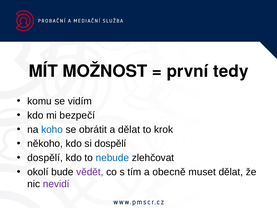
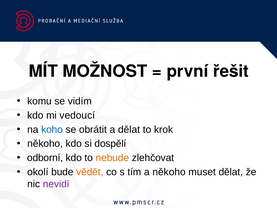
tedy: tedy -> řešit
bezpečí: bezpečí -> vedoucí
dospělí at (45, 158): dospělí -> odborní
nebude colour: blue -> orange
vědět colour: purple -> orange
a obecně: obecně -> někoho
